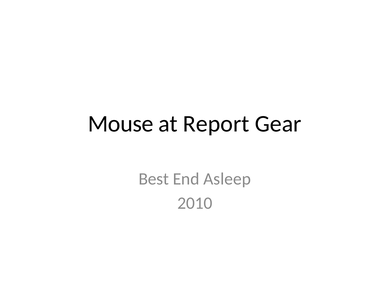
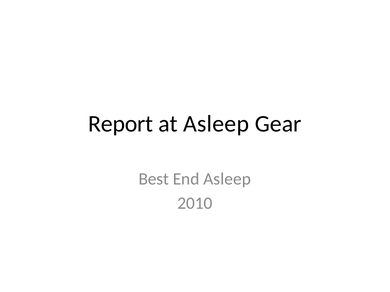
Mouse: Mouse -> Report
at Report: Report -> Asleep
